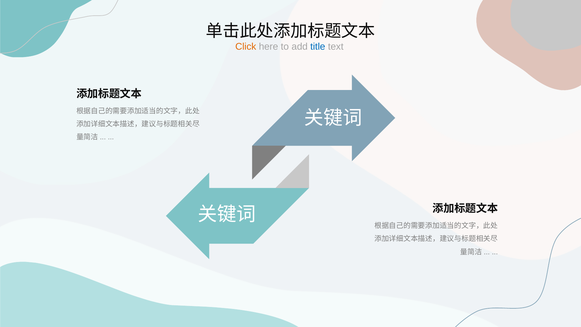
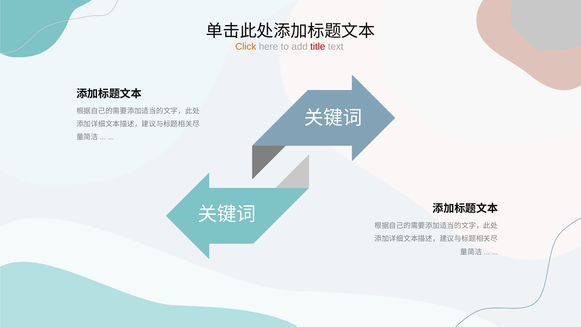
title colour: blue -> red
